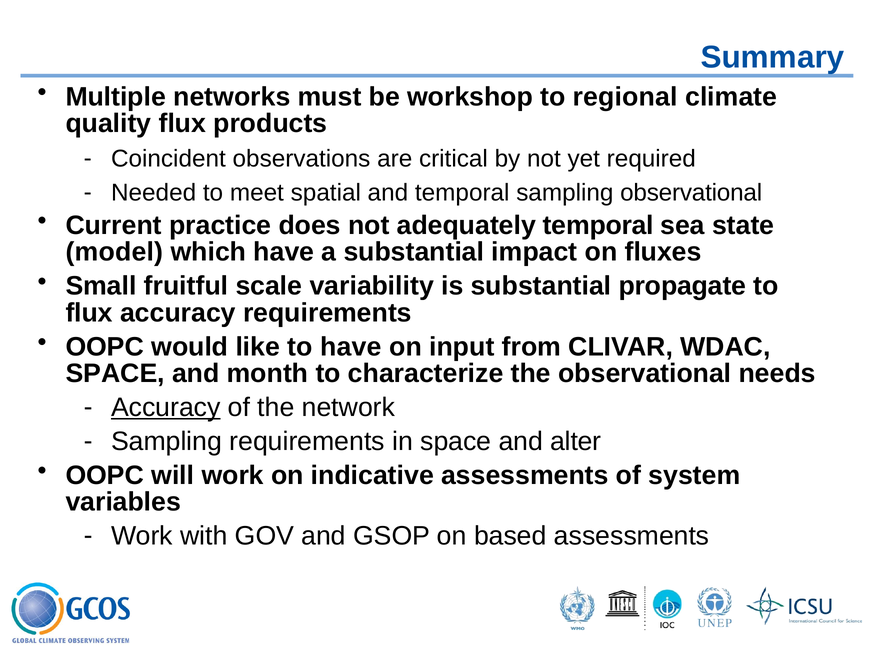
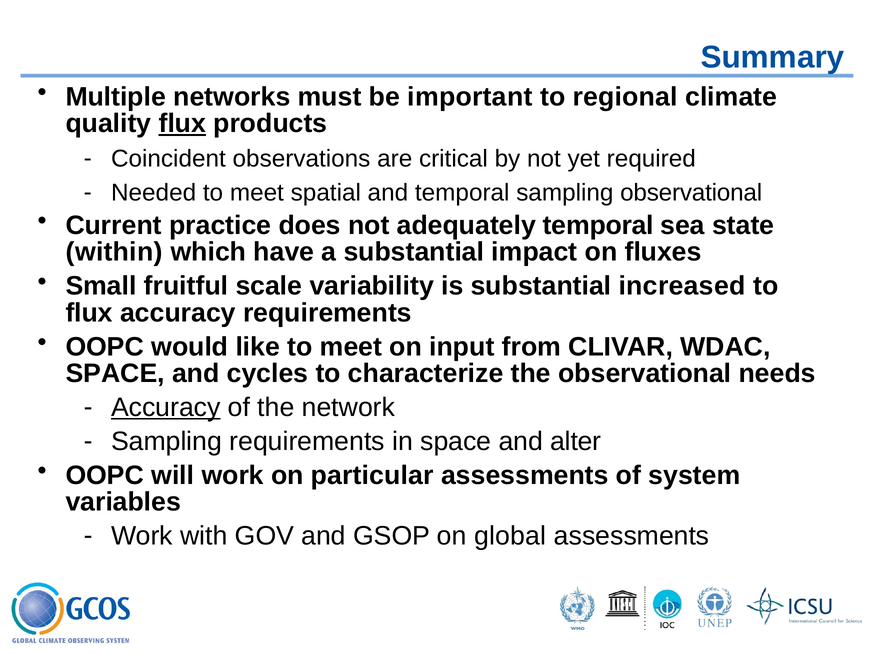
workshop: workshop -> important
flux at (182, 124) underline: none -> present
model: model -> within
propagate: propagate -> increased
like to have: have -> meet
month: month -> cycles
indicative: indicative -> particular
based: based -> global
